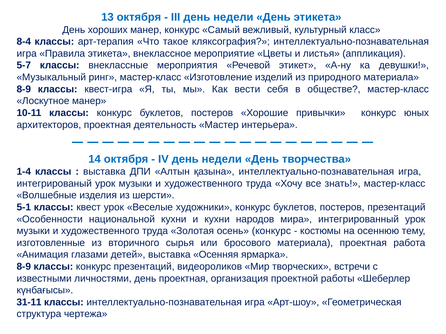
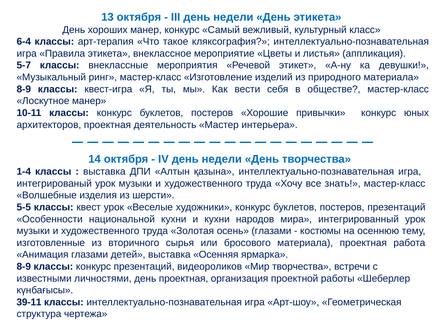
8-4: 8-4 -> 6-4
5-1: 5-1 -> 5-5
осень конкурс: конкурс -> глазами
Мир творческих: творческих -> творчества
31-11: 31-11 -> 39-11
